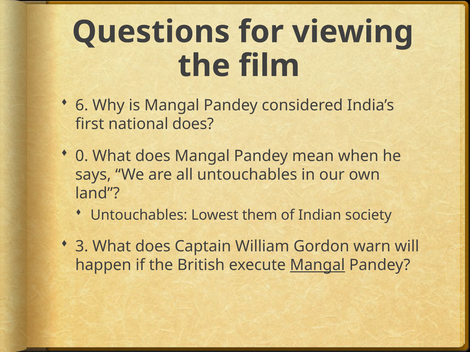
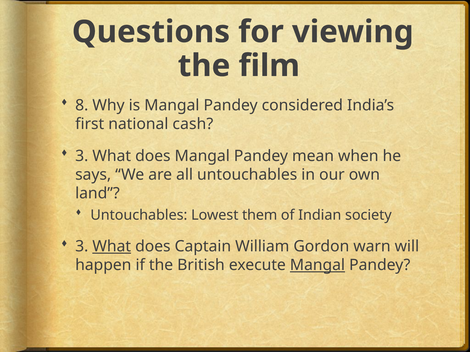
6: 6 -> 8
national does: does -> cash
0 at (82, 156): 0 -> 3
What at (112, 247) underline: none -> present
